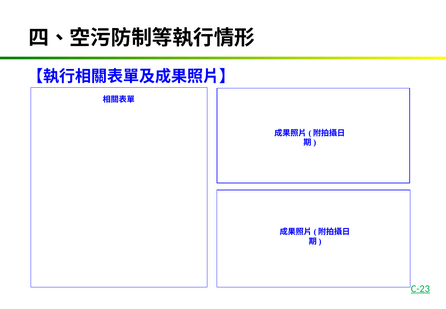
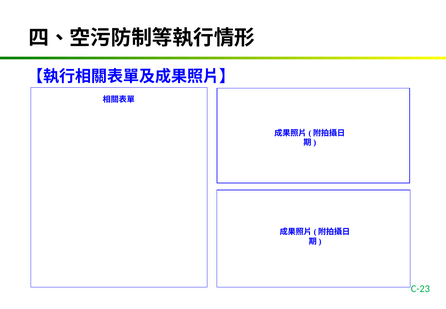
C-23 underline: present -> none
